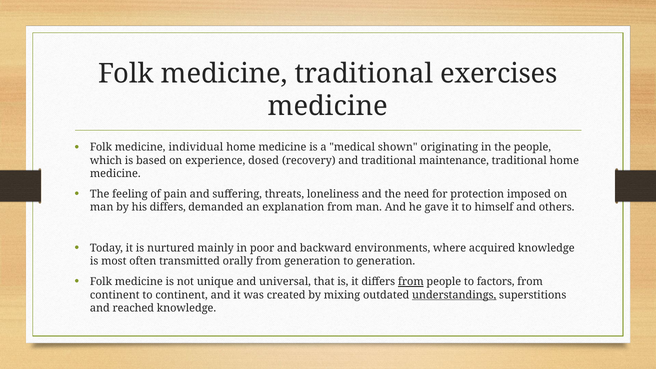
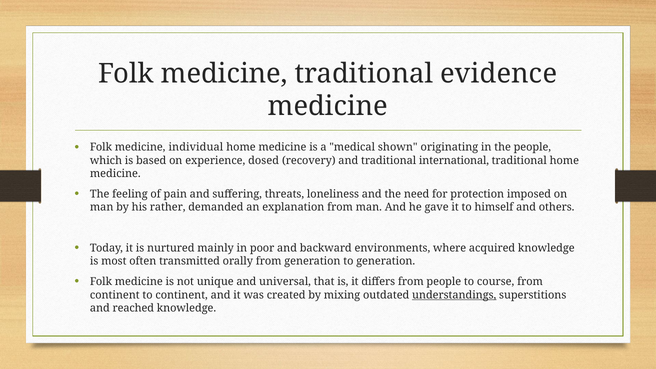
exercises: exercises -> evidence
maintenance: maintenance -> international
his differs: differs -> rather
from at (411, 282) underline: present -> none
factors: factors -> course
